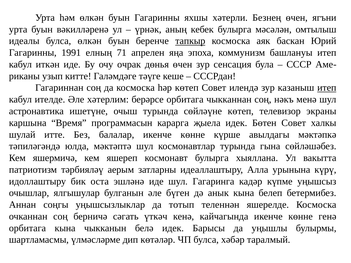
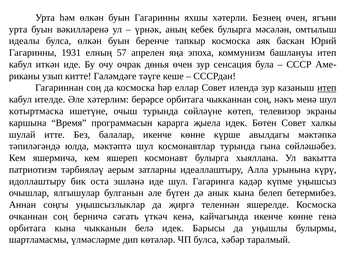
тапкыр underline: present -> none
1991: 1991 -> 1931
71: 71 -> 57
һәр көтеп: көтеп -> еллар
астронавтика: астронавтика -> котыртмаска
тотып: тотып -> җиргә
